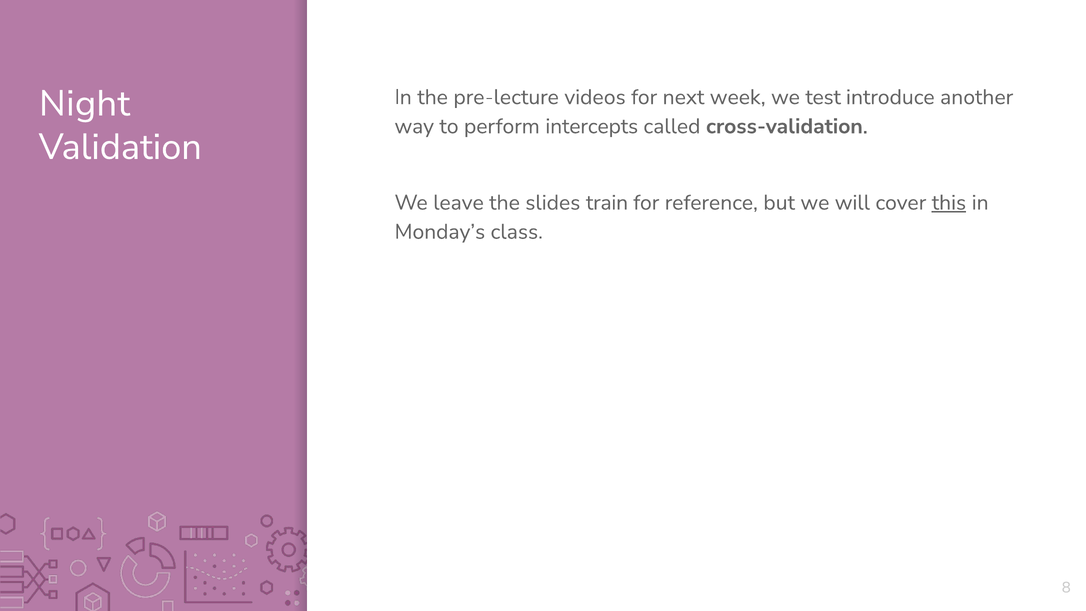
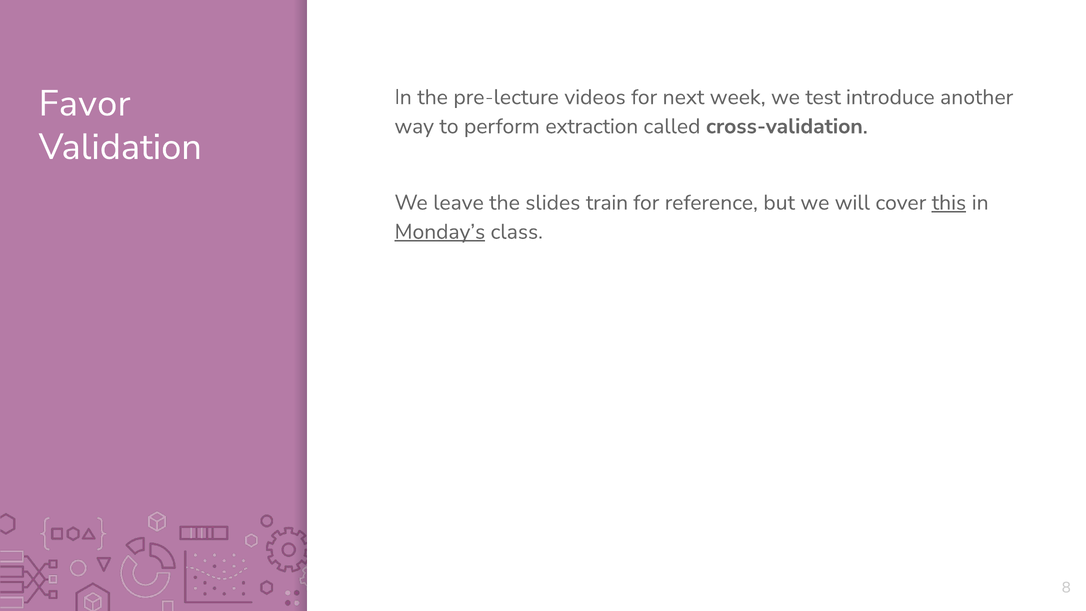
Night: Night -> Favor
intercepts: intercepts -> extraction
Monday’s underline: none -> present
